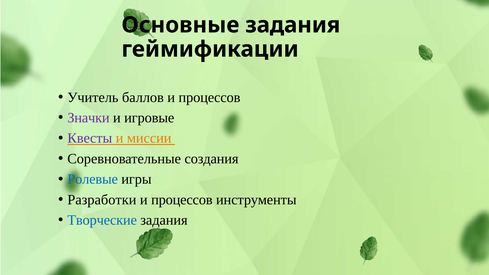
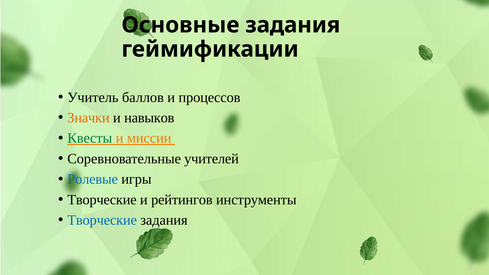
Значки colour: purple -> orange
игровые: игровые -> навыков
Квесты colour: purple -> green
создания: создания -> учителей
Разработки at (102, 200): Разработки -> Творческие
процессов at (182, 200): процессов -> рейтингов
